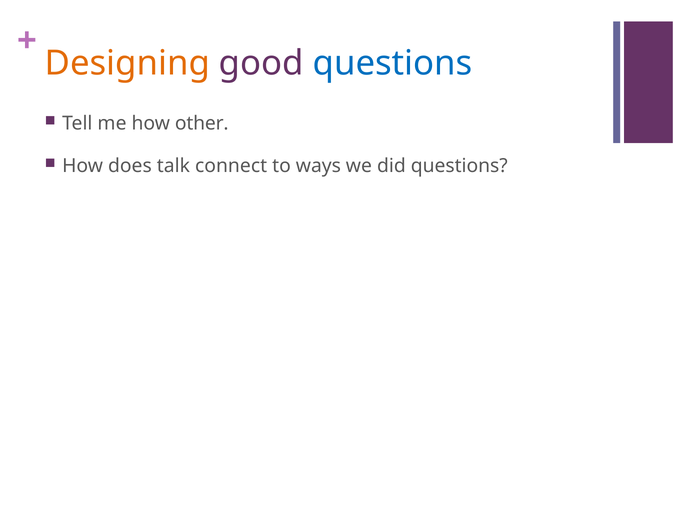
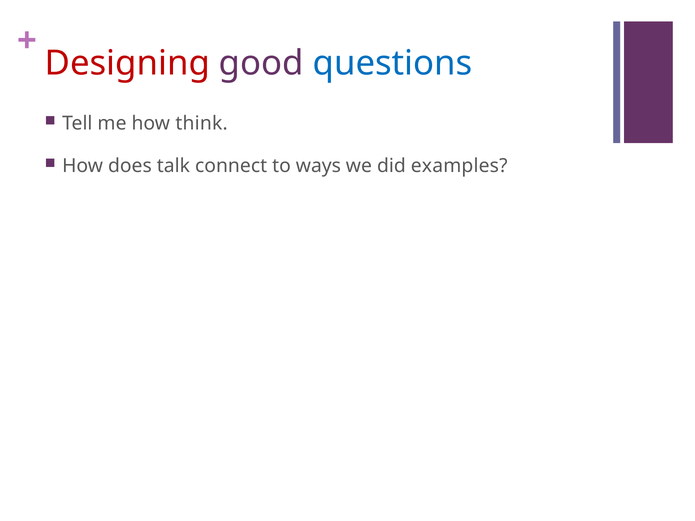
Designing colour: orange -> red
other: other -> think
did questions: questions -> examples
